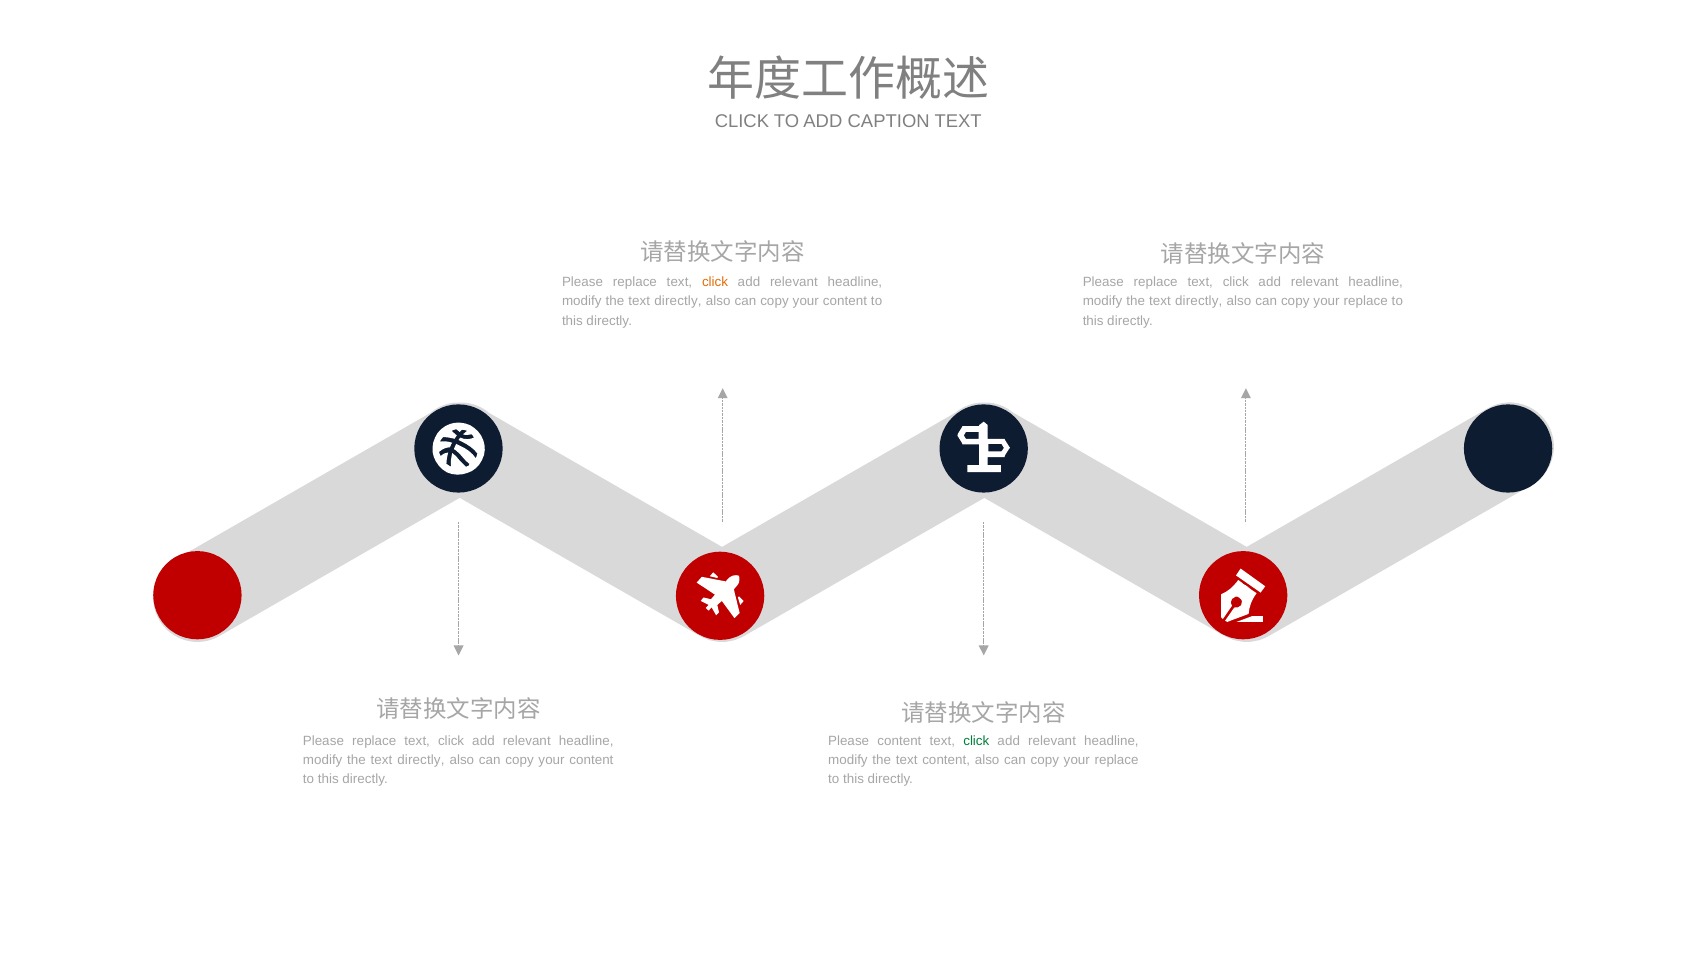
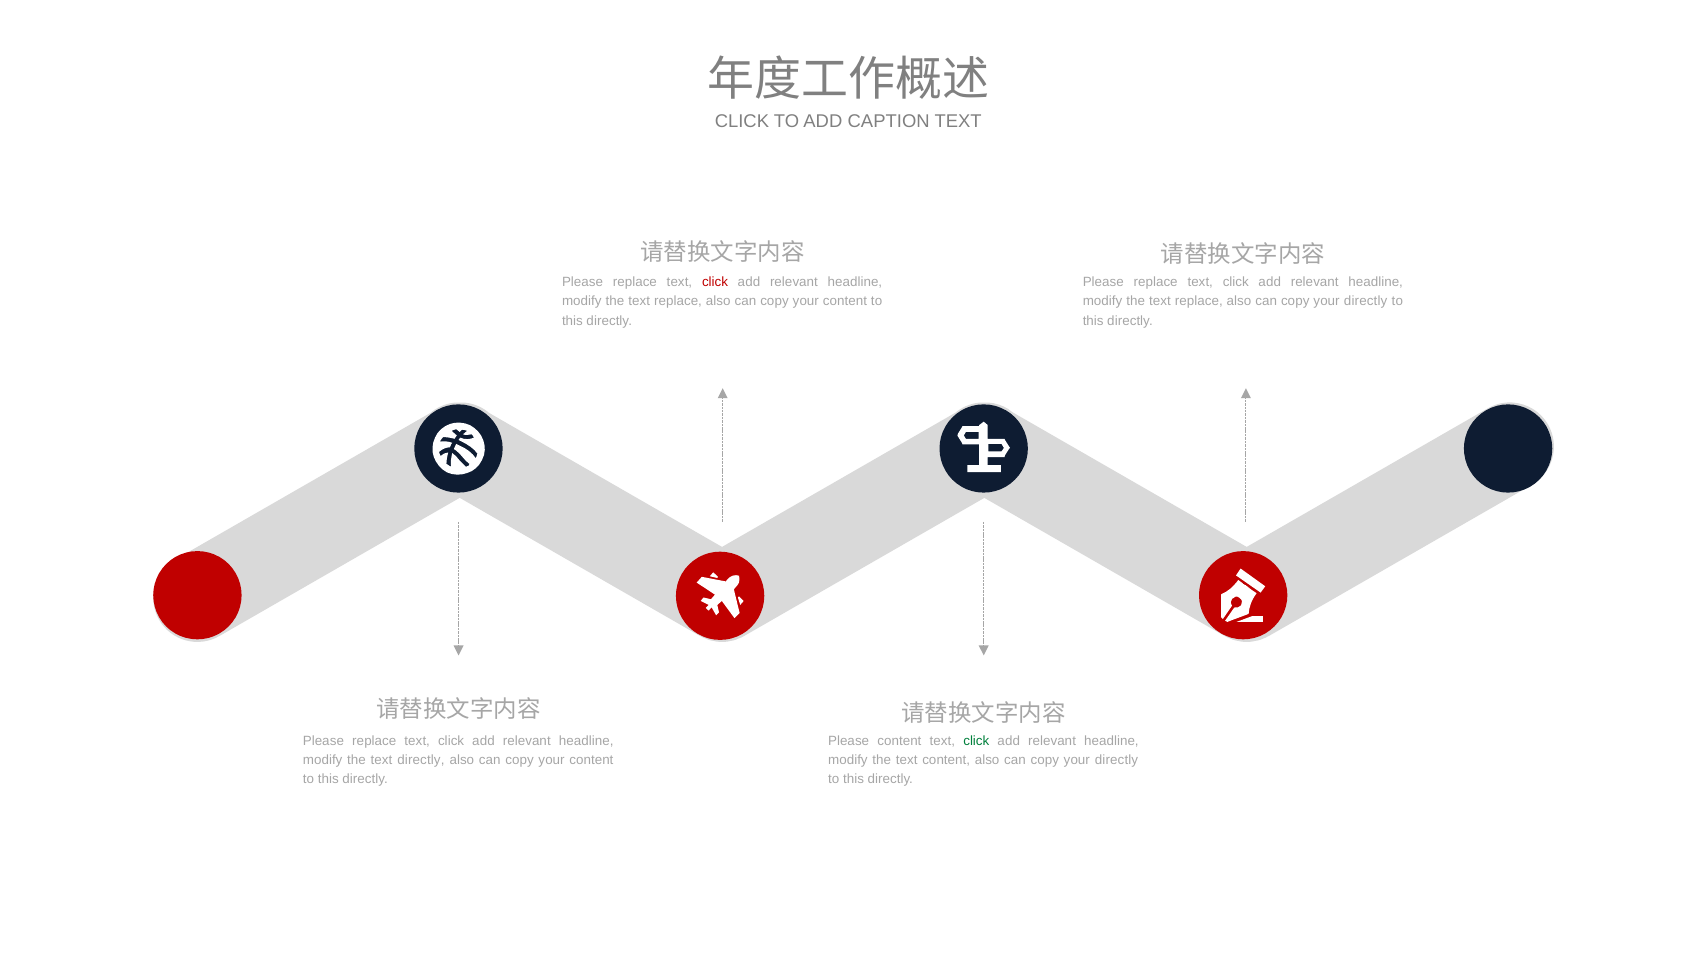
click at (715, 282) colour: orange -> red
directly at (678, 302): directly -> replace
directly at (1199, 302): directly -> replace
replace at (1366, 302): replace -> directly
replace at (1117, 760): replace -> directly
